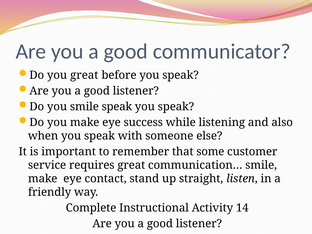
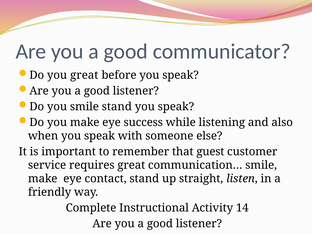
smile speak: speak -> stand
some: some -> guest
